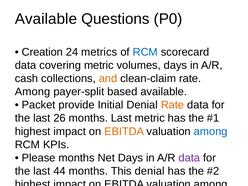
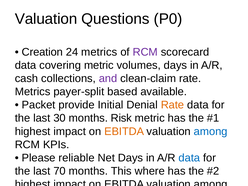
Available at (46, 19): Available -> Valuation
RCM at (145, 52) colour: blue -> purple
and colour: orange -> purple
Among at (33, 92): Among -> Metrics
26: 26 -> 30
months Last: Last -> Risk
Please months: months -> reliable
data at (189, 158) colour: purple -> blue
44: 44 -> 70
This denial: denial -> where
